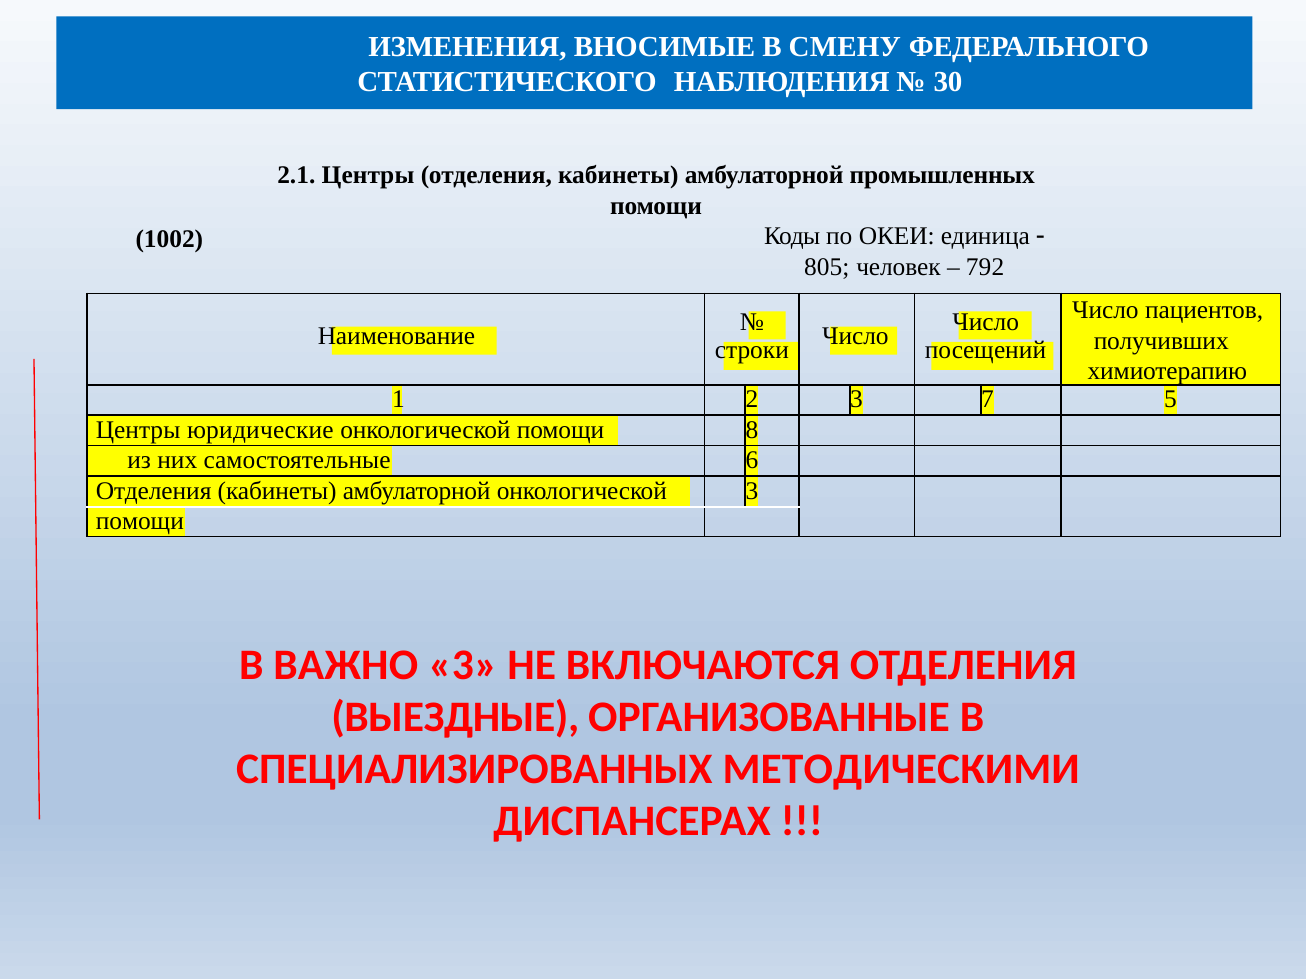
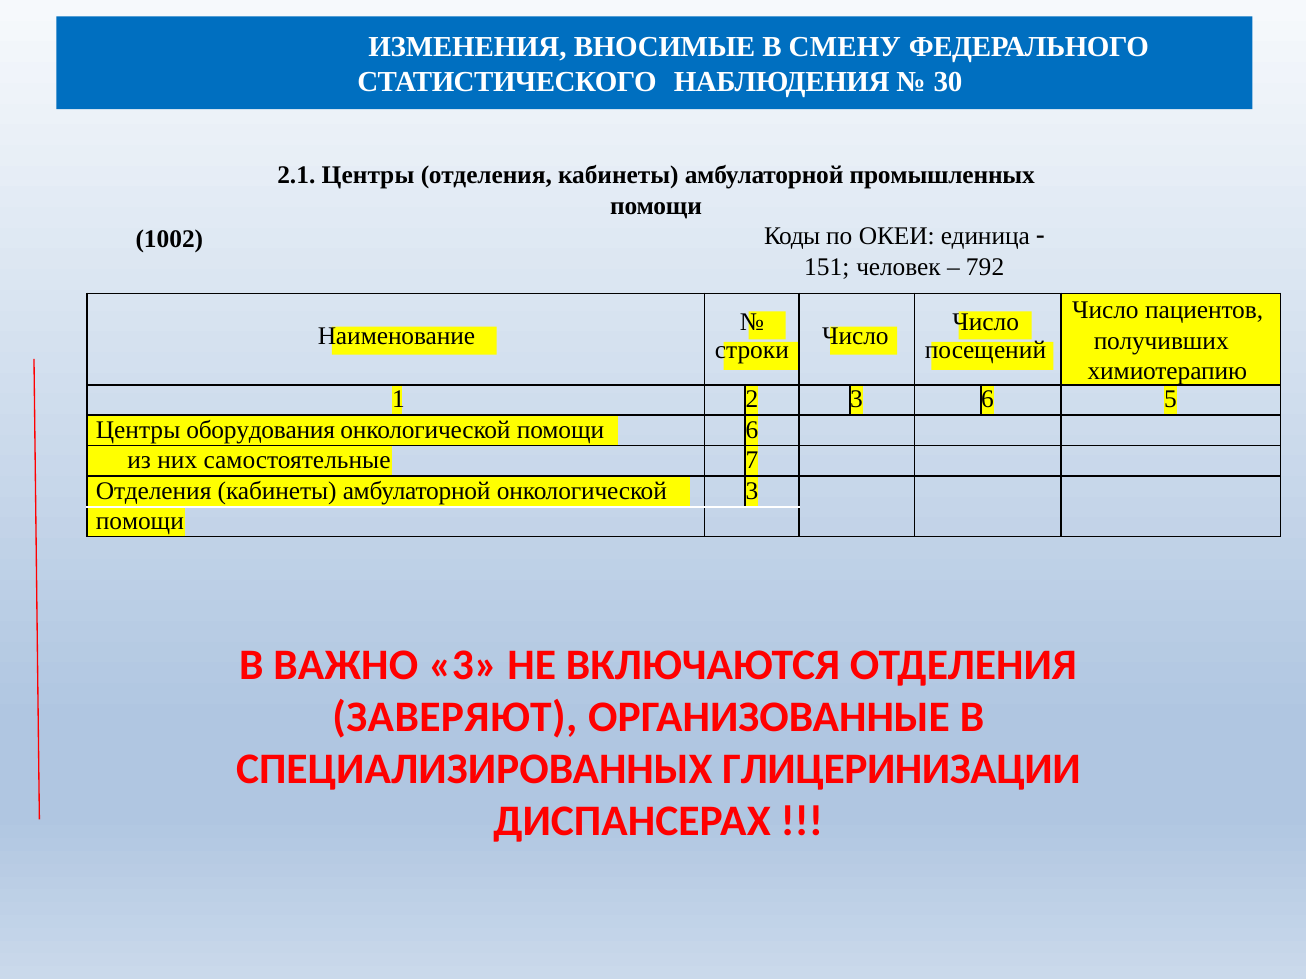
805: 805 -> 151
3 7: 7 -> 6
юридические: юридические -> оборудования
помощи 8: 8 -> 6
6: 6 -> 7
ВЫЕЗДНЫЕ: ВЫЕЗДНЫЕ -> ЗАВЕРЯЮТ
МЕТОДИЧЕСКИМИ: МЕТОДИЧЕСКИМИ -> ГЛИЦЕРИНИЗАЦИИ
